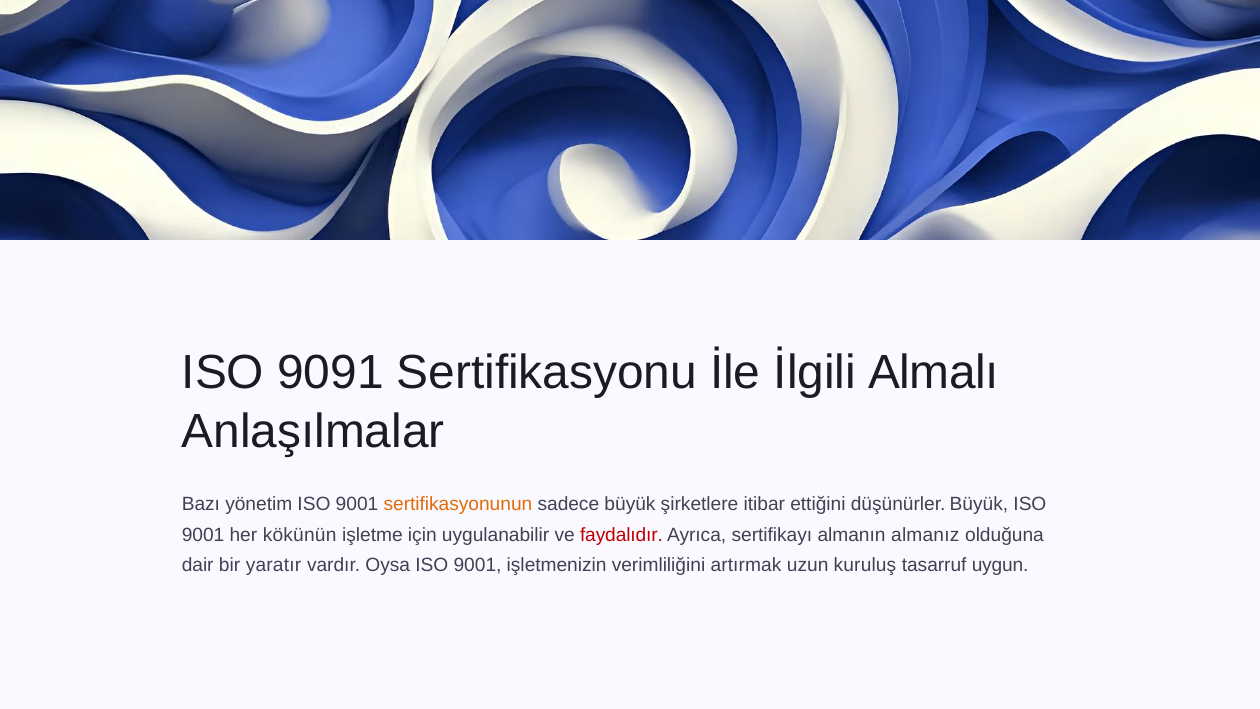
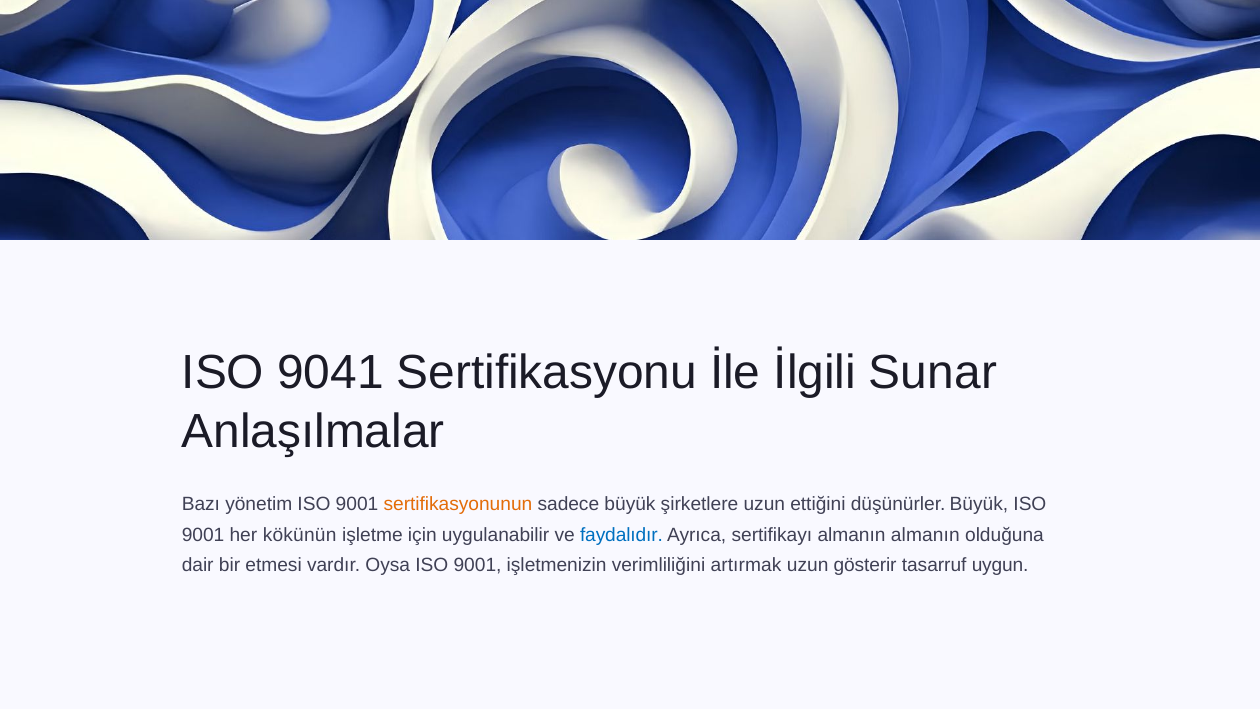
9091: 9091 -> 9041
Almalı: Almalı -> Sunar
şirketlere itibar: itibar -> uzun
faydalıdır colour: red -> blue
almanın almanız: almanız -> almanın
yaratır: yaratır -> etmesi
kuruluş: kuruluş -> gösterir
